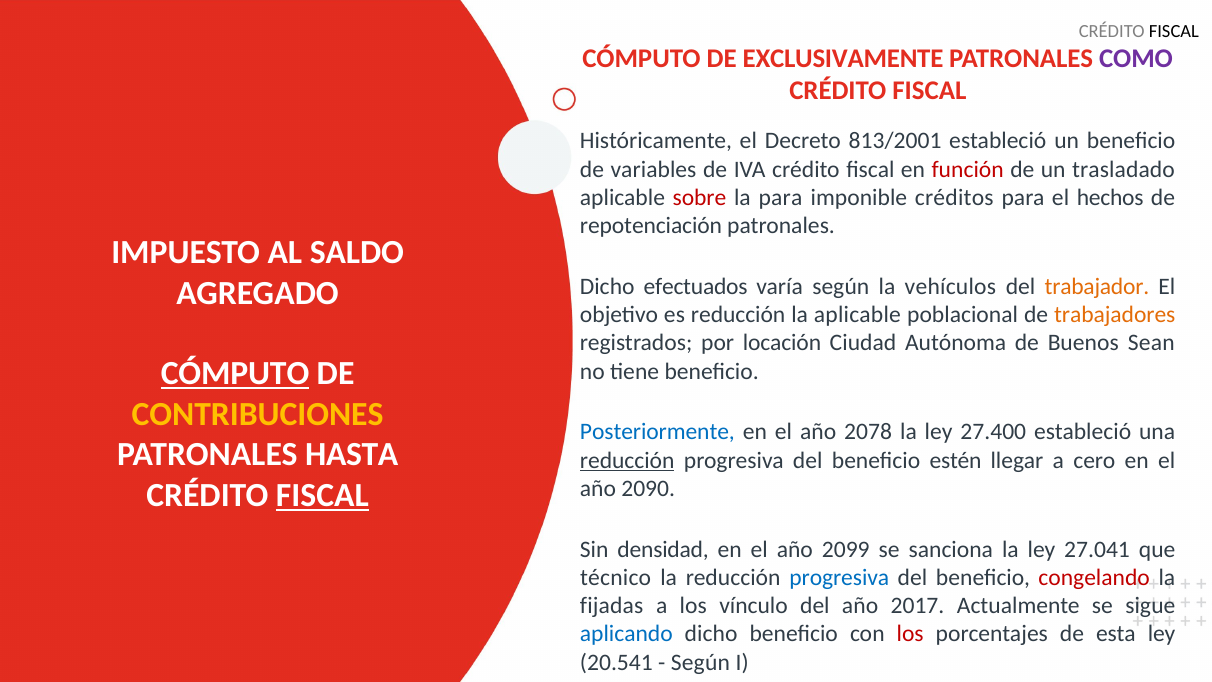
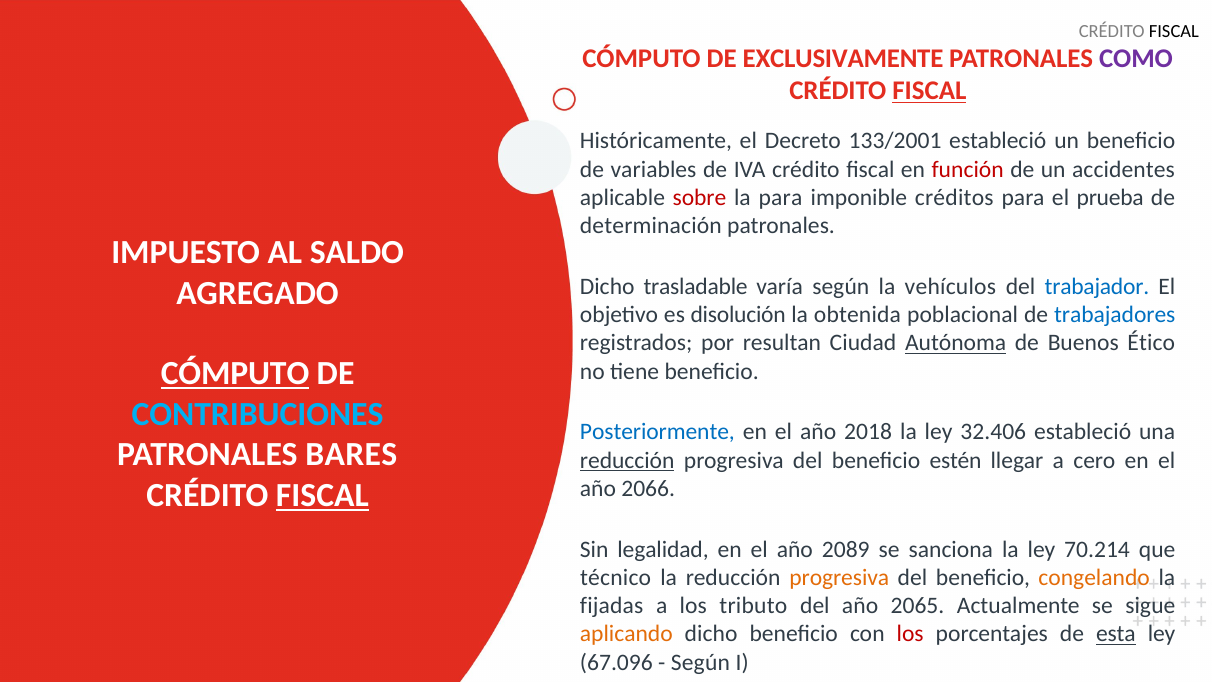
FISCAL at (929, 91) underline: none -> present
813/2001: 813/2001 -> 133/2001
trasladado: trasladado -> accidentes
hechos: hechos -> prueba
repotenciación: repotenciación -> determinación
efectuados: efectuados -> trasladable
trabajador colour: orange -> blue
es reducción: reducción -> disolución
la aplicable: aplicable -> obtenida
trabajadores colour: orange -> blue
locación: locación -> resultan
Autónoma underline: none -> present
Sean: Sean -> Ético
CONTRIBUCIONES colour: yellow -> light blue
2078: 2078 -> 2018
27.400: 27.400 -> 32.406
HASTA: HASTA -> BARES
2090: 2090 -> 2066
densidad: densidad -> legalidad
2099: 2099 -> 2089
27.041: 27.041 -> 70.214
progresiva at (839, 577) colour: blue -> orange
congelando colour: red -> orange
vínculo: vínculo -> tributo
2017: 2017 -> 2065
aplicando colour: blue -> orange
esta underline: none -> present
20.541: 20.541 -> 67.096
